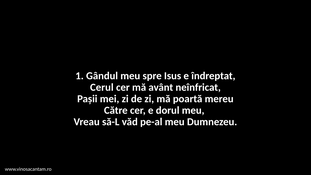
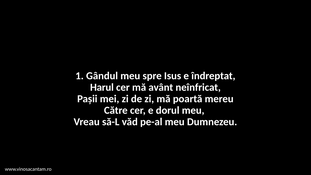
Cerul: Cerul -> Harul
